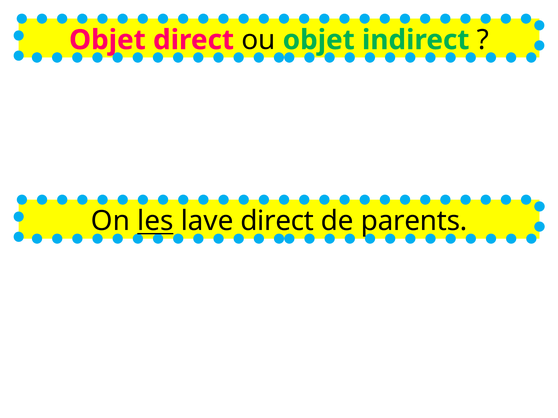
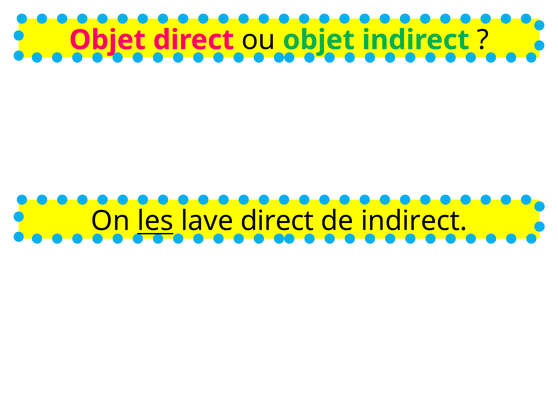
de parents: parents -> indirect
